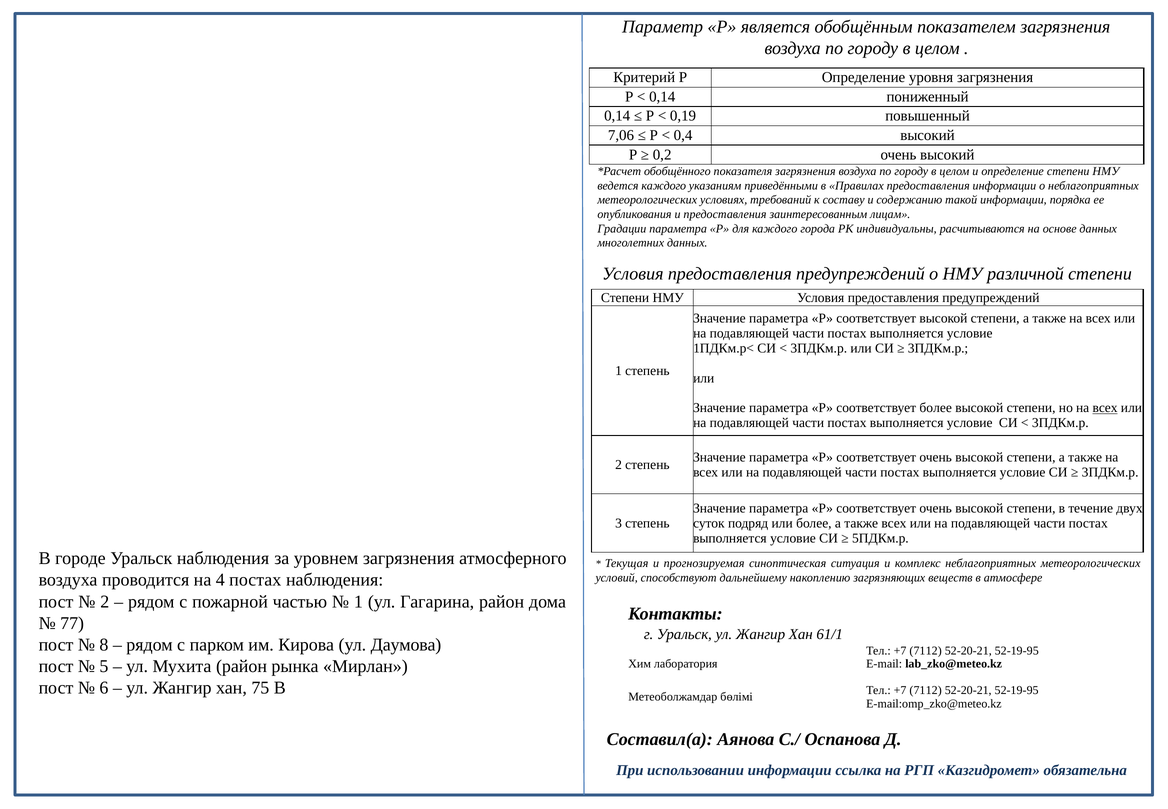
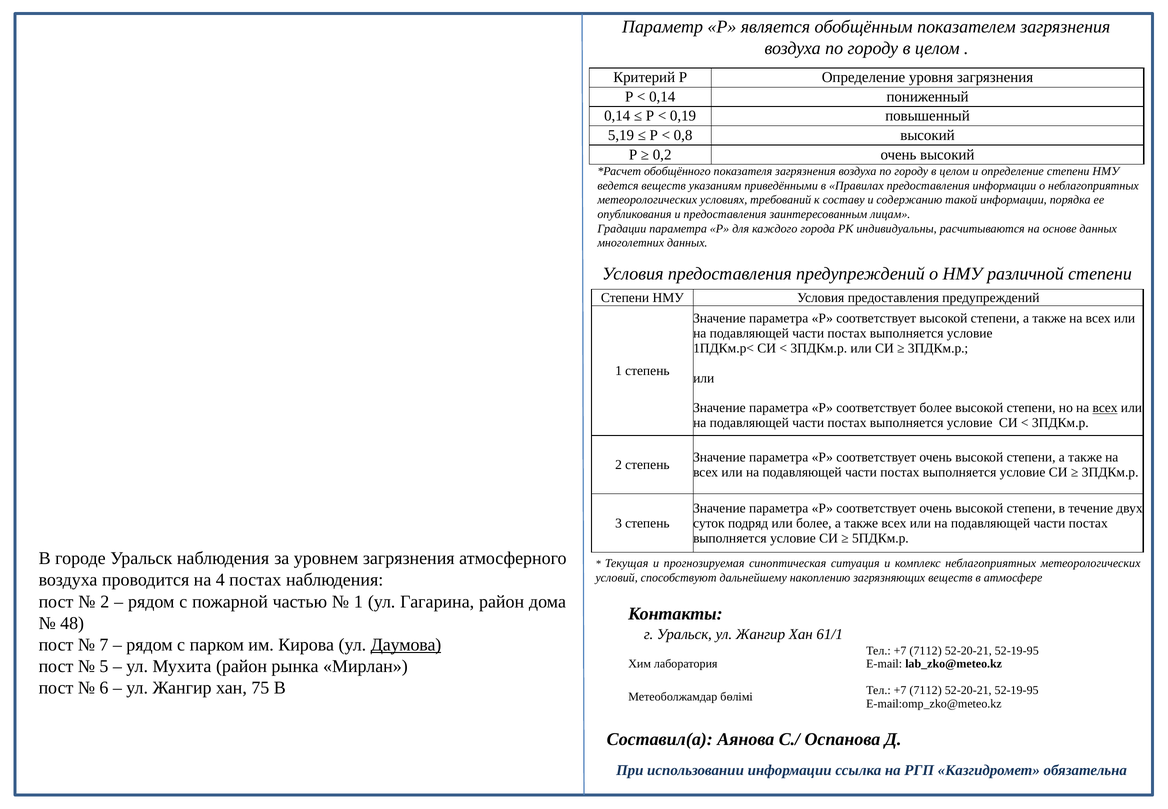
7,06: 7,06 -> 5,19
0,4: 0,4 -> 0,8
ведется каждого: каждого -> веществ
77: 77 -> 48
8: 8 -> 7
Даумова underline: none -> present
